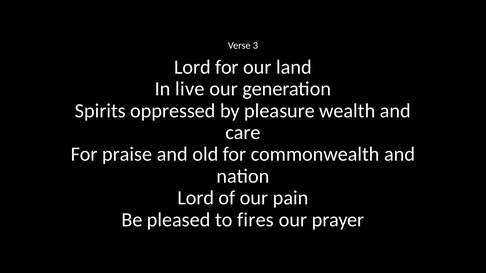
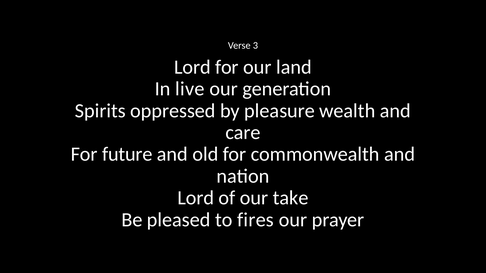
praise: praise -> future
pain: pain -> take
